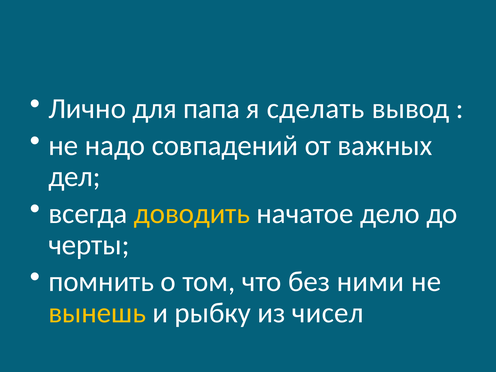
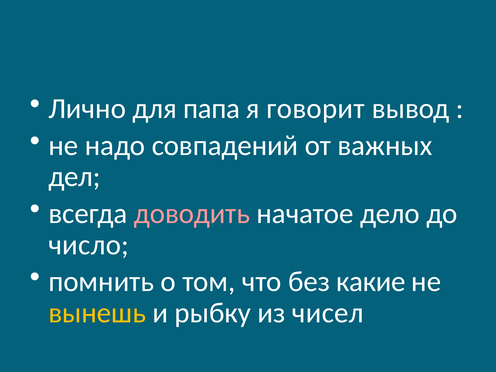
сделать: сделать -> говорит
доводить colour: yellow -> pink
черты: черты -> число
ними: ними -> какие
